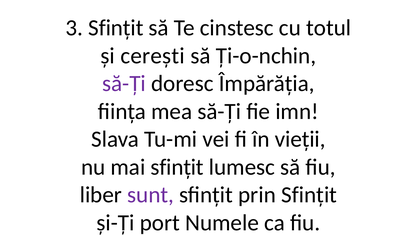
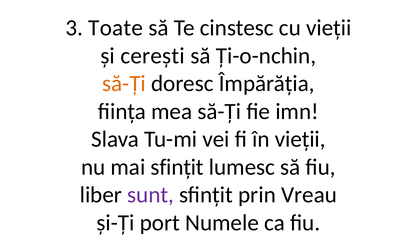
3 Sfințit: Sfințit -> Toate
cu totul: totul -> vieții
să-Ți at (124, 83) colour: purple -> orange
prin Sfințit: Sfințit -> Vreau
